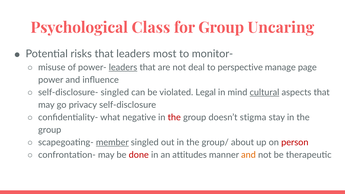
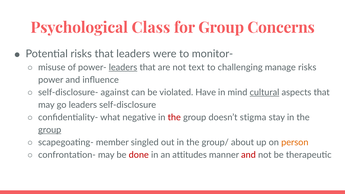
Uncaring: Uncaring -> Concerns
most: most -> were
deal: deal -> text
perspective: perspective -> challenging
manage page: page -> risks
self-disclosure- singled: singled -> against
Legal: Legal -> Have
go privacy: privacy -> leaders
group at (50, 130) underline: none -> present
member underline: present -> none
person colour: red -> orange
and at (248, 155) colour: orange -> red
